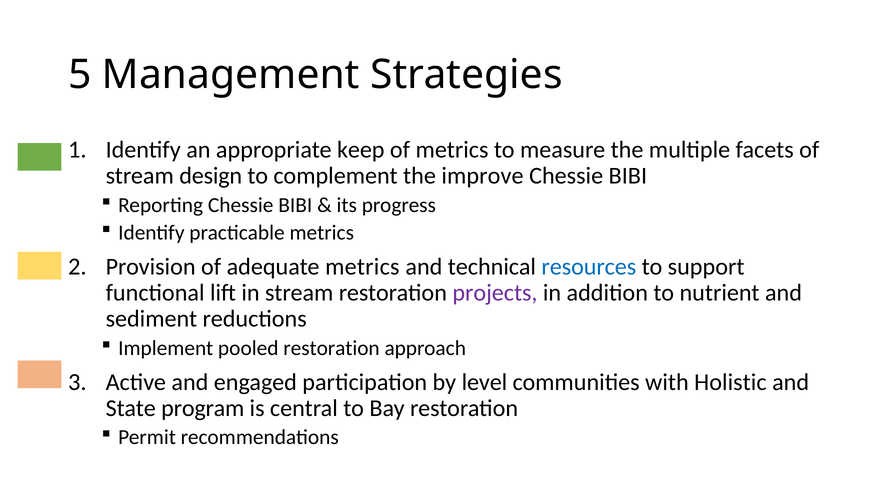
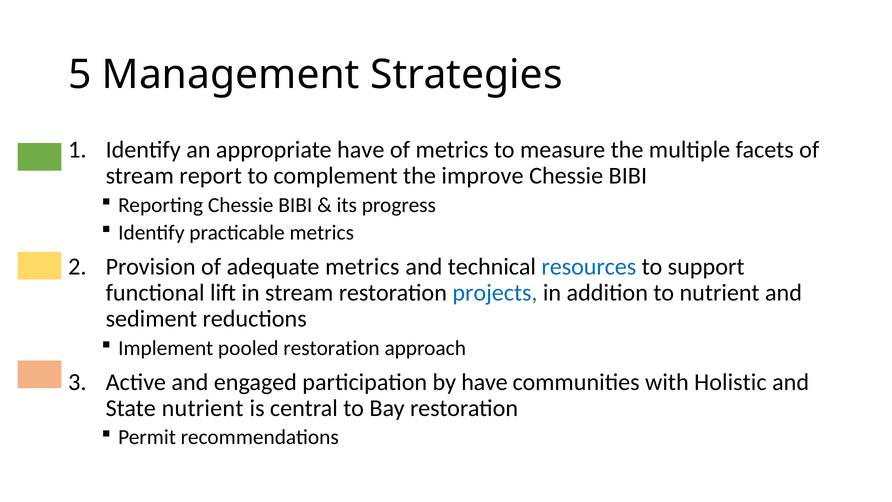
appropriate keep: keep -> have
design: design -> report
projects colour: purple -> blue
by level: level -> have
State program: program -> nutrient
